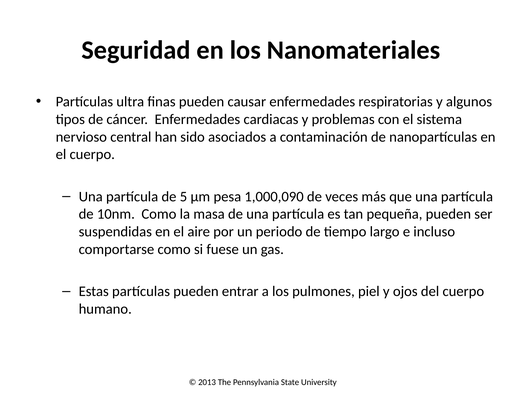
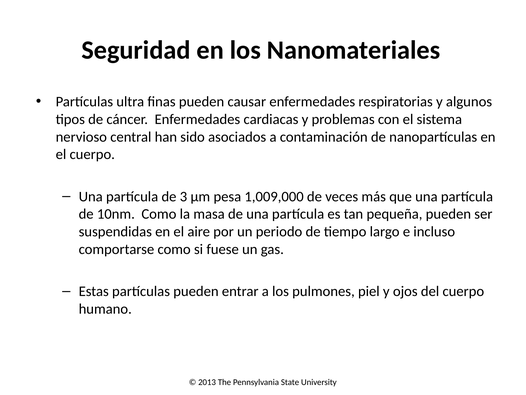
5: 5 -> 3
1,000,090: 1,000,090 -> 1,009,000
